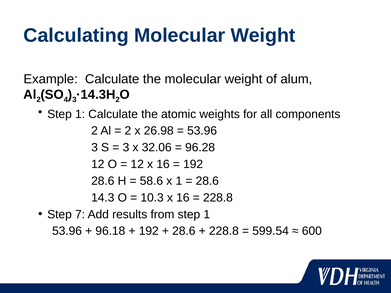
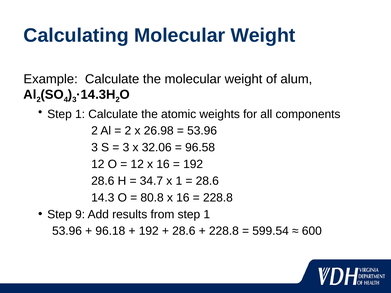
96.28: 96.28 -> 96.58
58.6: 58.6 -> 34.7
10.3: 10.3 -> 80.8
7: 7 -> 9
